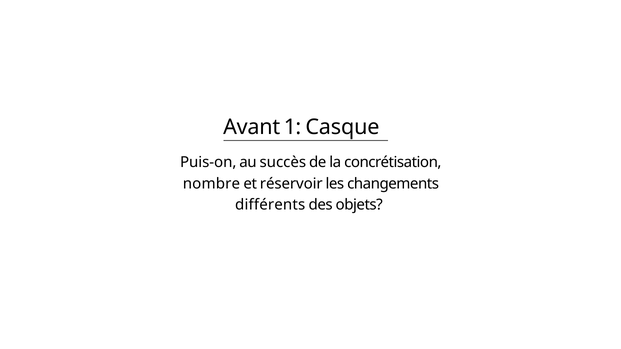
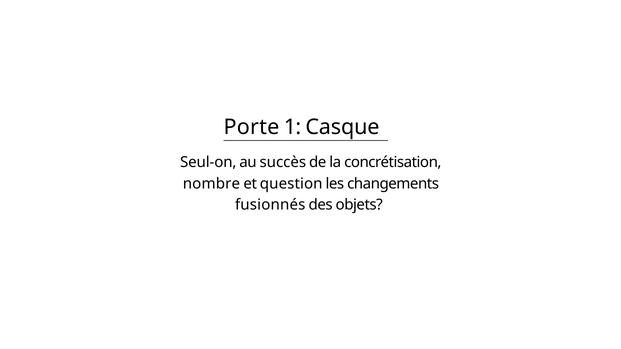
Avant: Avant -> Porte
Puis-on: Puis-on -> Seul-on
réservoir: réservoir -> question
différents: différents -> fusionnés
